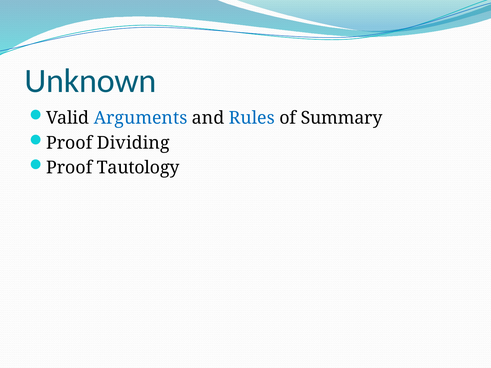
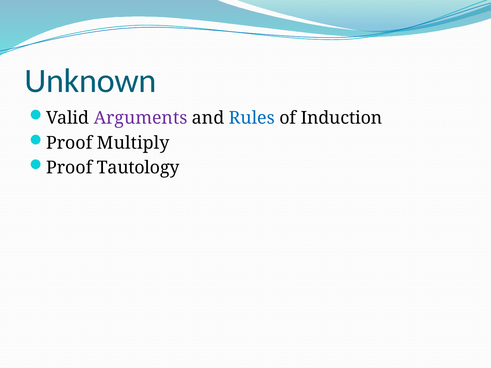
Arguments colour: blue -> purple
Summary: Summary -> Induction
Dividing: Dividing -> Multiply
